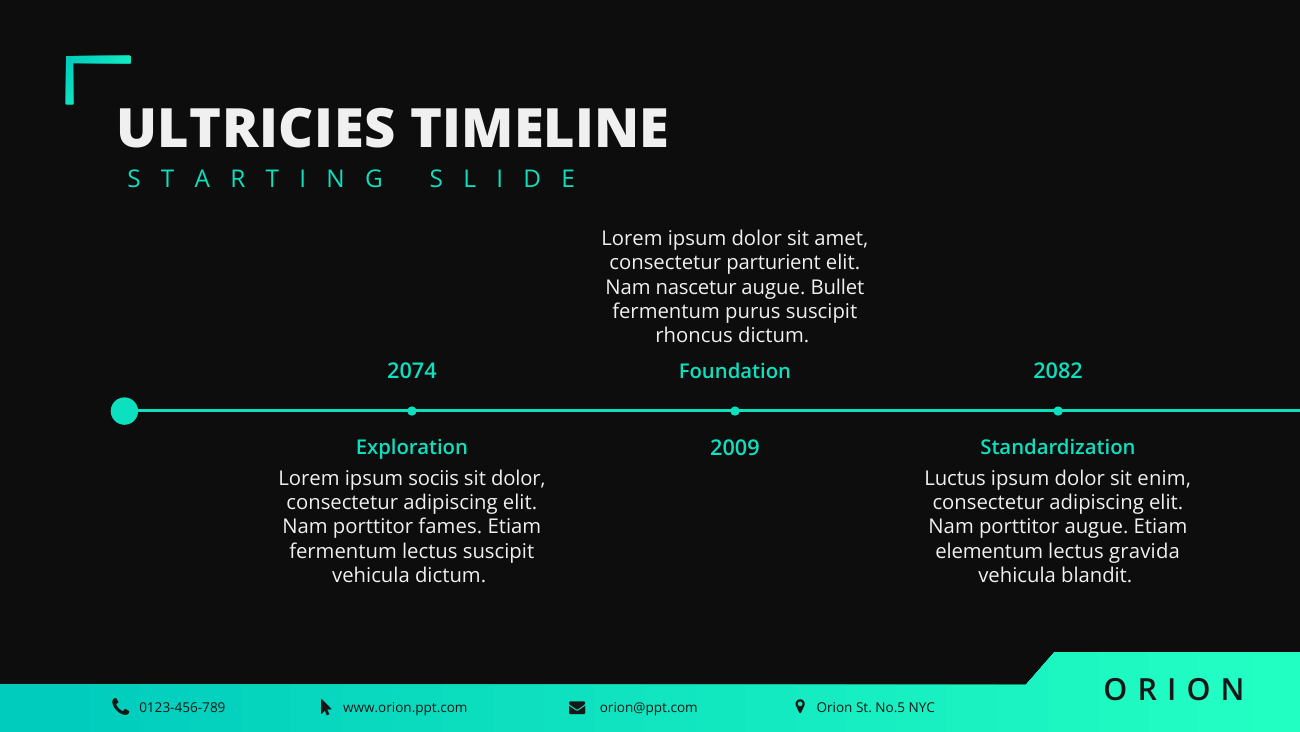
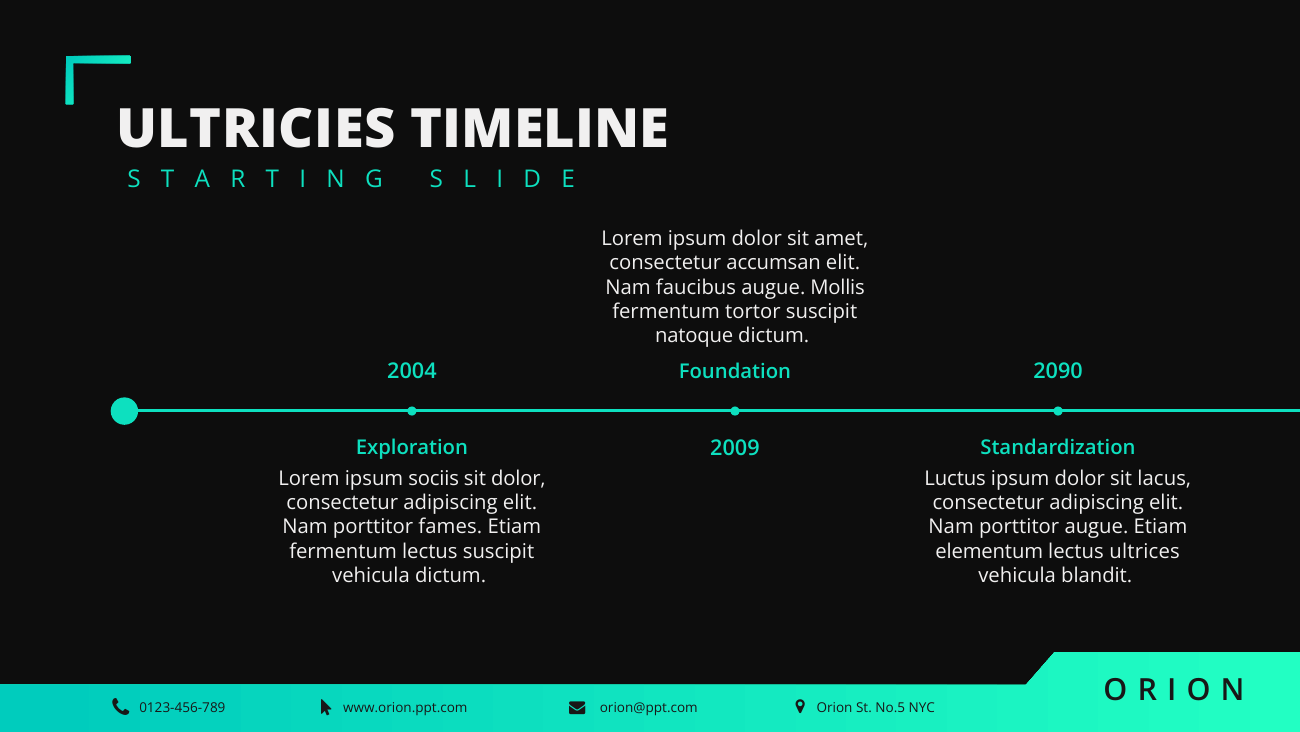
parturient: parturient -> accumsan
nascetur: nascetur -> faucibus
Bullet: Bullet -> Mollis
purus: purus -> tortor
rhoncus: rhoncus -> natoque
2074: 2074 -> 2004
2082: 2082 -> 2090
enim: enim -> lacus
gravida: gravida -> ultrices
